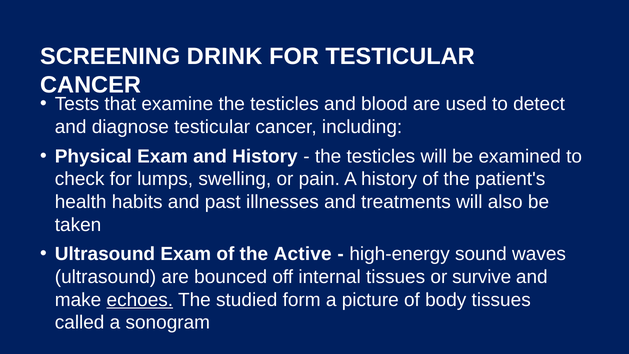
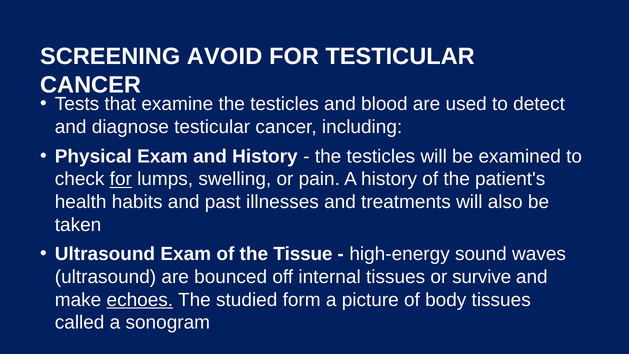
DRINK: DRINK -> AVOID
for at (121, 179) underline: none -> present
Active: Active -> Tissue
